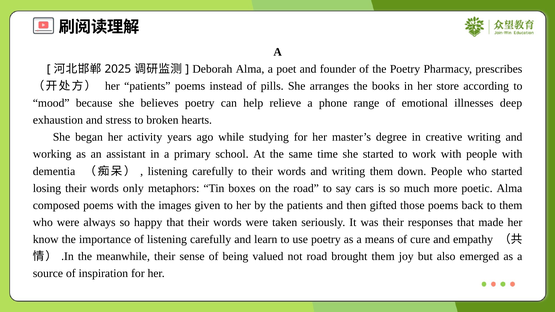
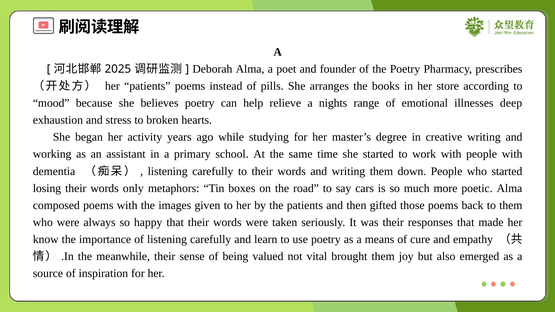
phone: phone -> nights
not road: road -> vital
